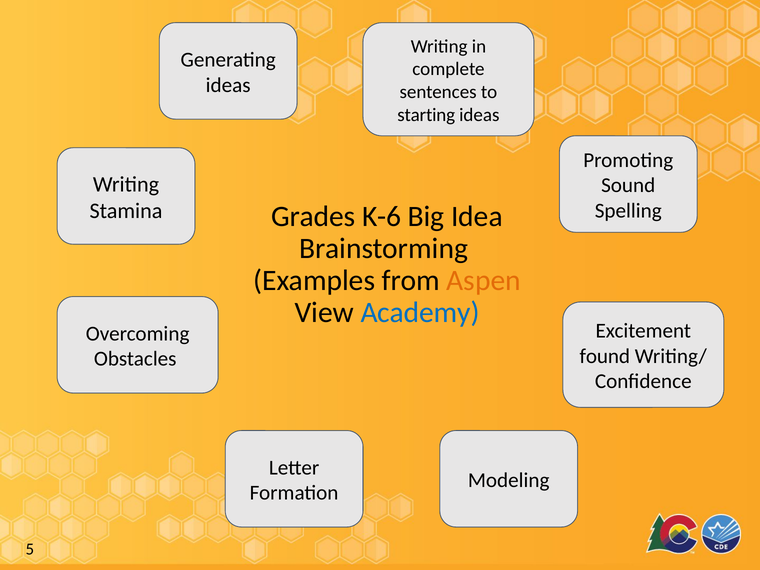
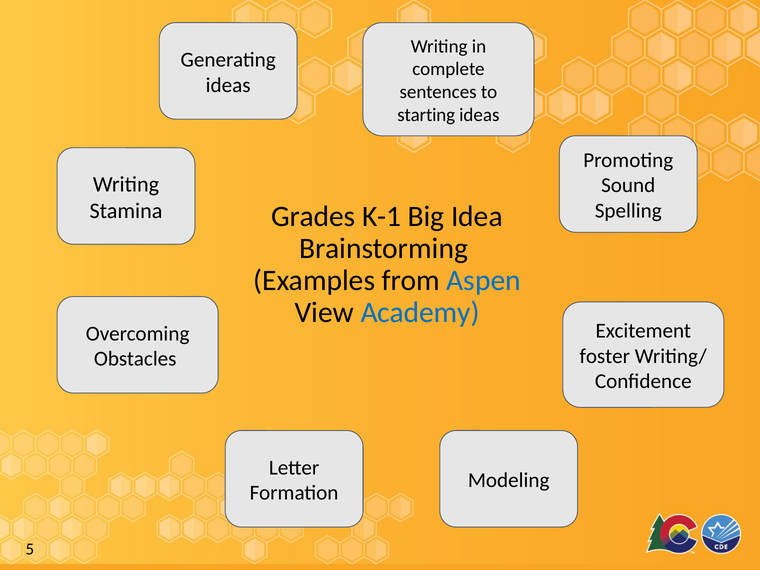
K-6: K-6 -> K-1
Aspen colour: orange -> blue
found: found -> foster
